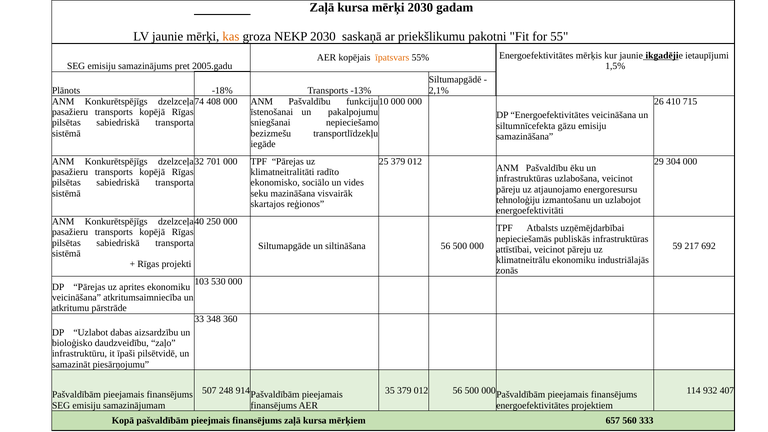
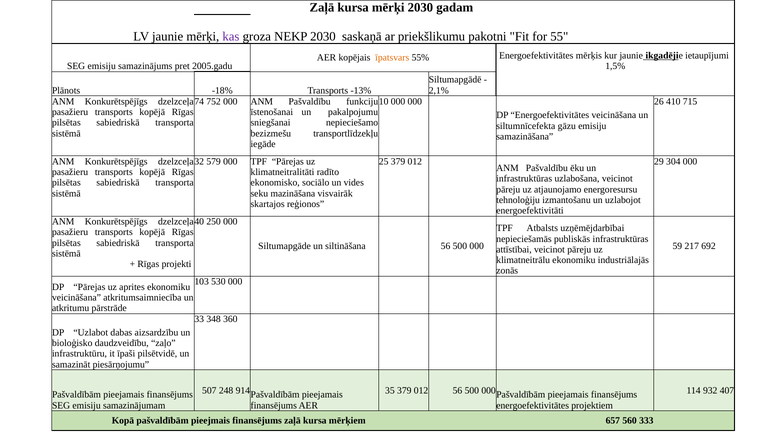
kas colour: orange -> purple
408: 408 -> 752
701: 701 -> 579
